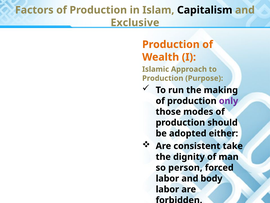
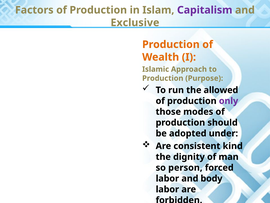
Capitalism colour: black -> purple
making: making -> allowed
either: either -> under
take: take -> kind
